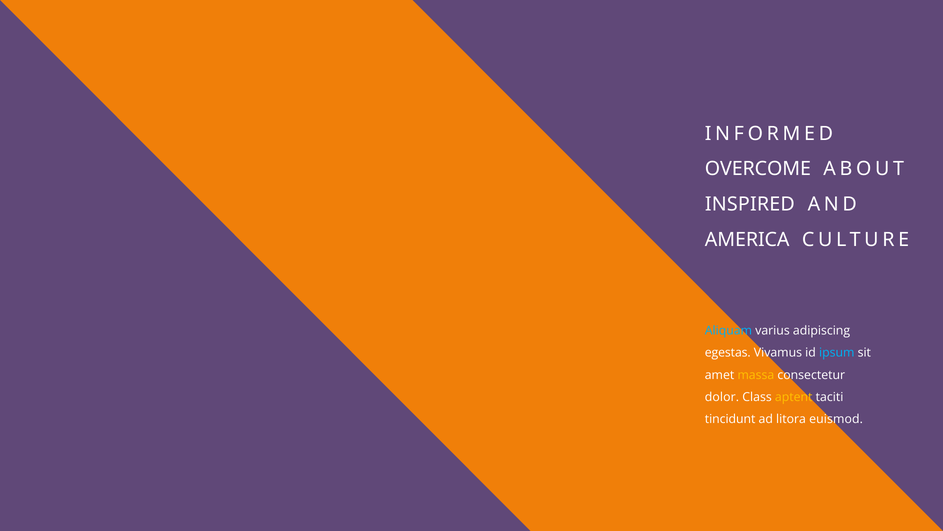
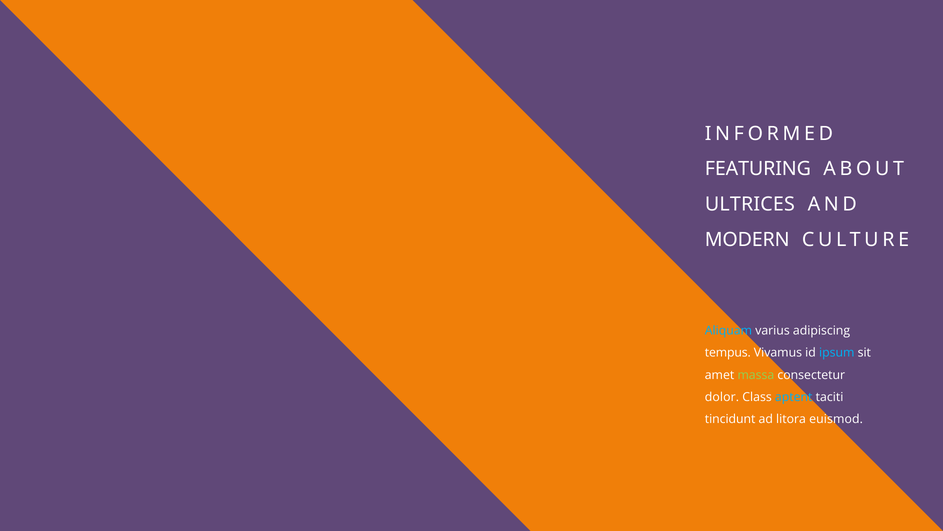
OVERCOME: OVERCOME -> FEATURING
INSPIRED: INSPIRED -> ULTRICES
AMERICA: AMERICA -> MODERN
egestas: egestas -> tempus
massa colour: yellow -> light green
aptent colour: yellow -> light blue
